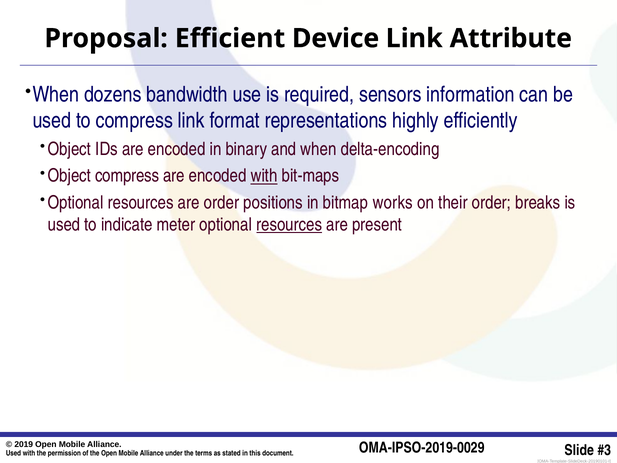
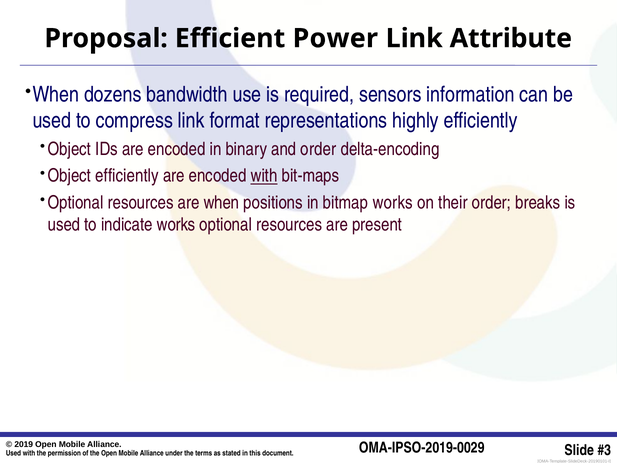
Device: Device -> Power
and when: when -> order
Object compress: compress -> efficiently
are order: order -> when
indicate meter: meter -> works
resources at (289, 225) underline: present -> none
